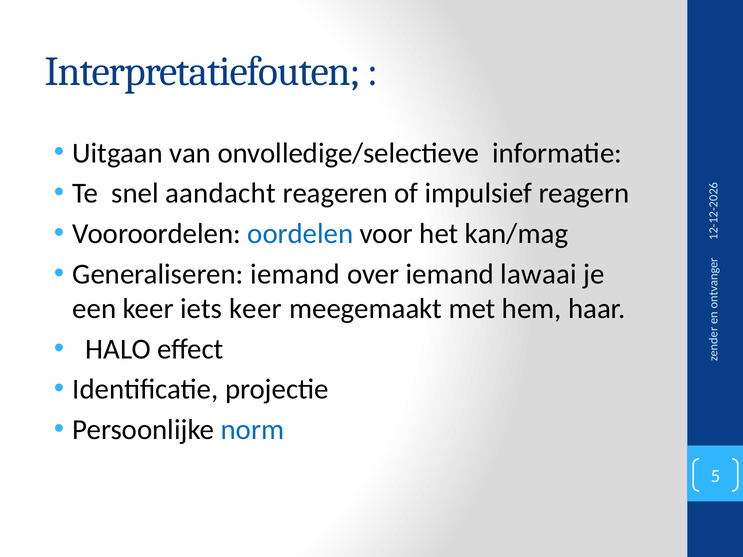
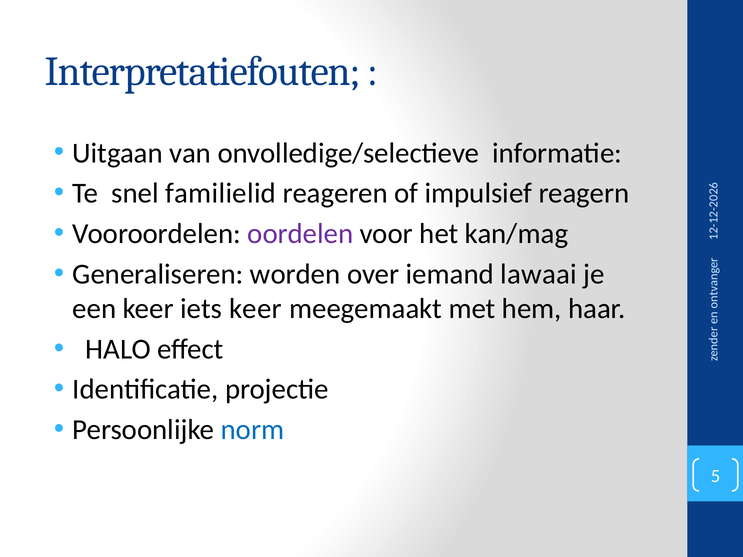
aandacht: aandacht -> familielid
oordelen colour: blue -> purple
Generaliseren iemand: iemand -> worden
